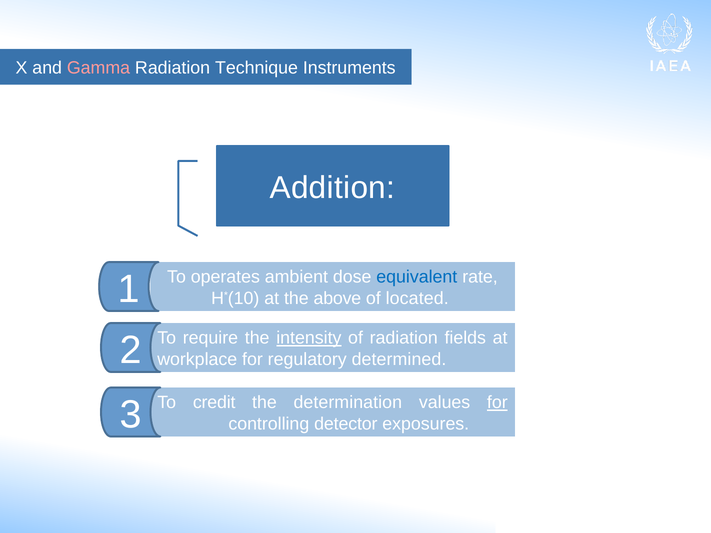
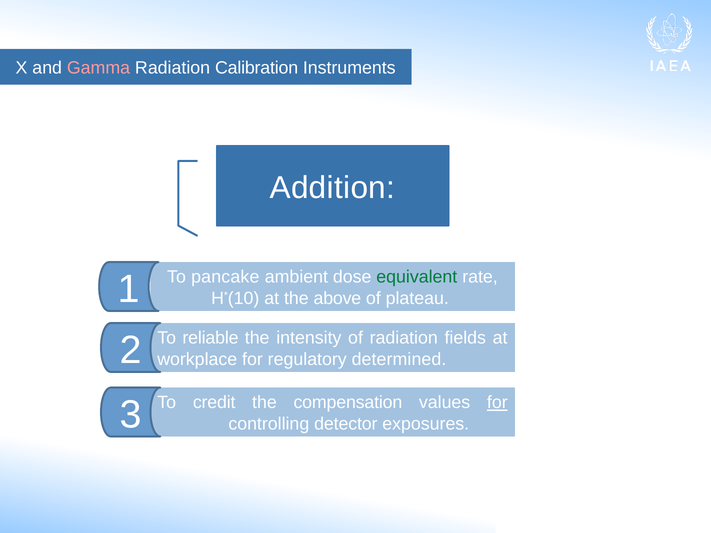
Technique: Technique -> Calibration
operates: operates -> pancake
equivalent colour: blue -> green
located: located -> plateau
require: require -> reliable
intensity underline: present -> none
determination: determination -> compensation
